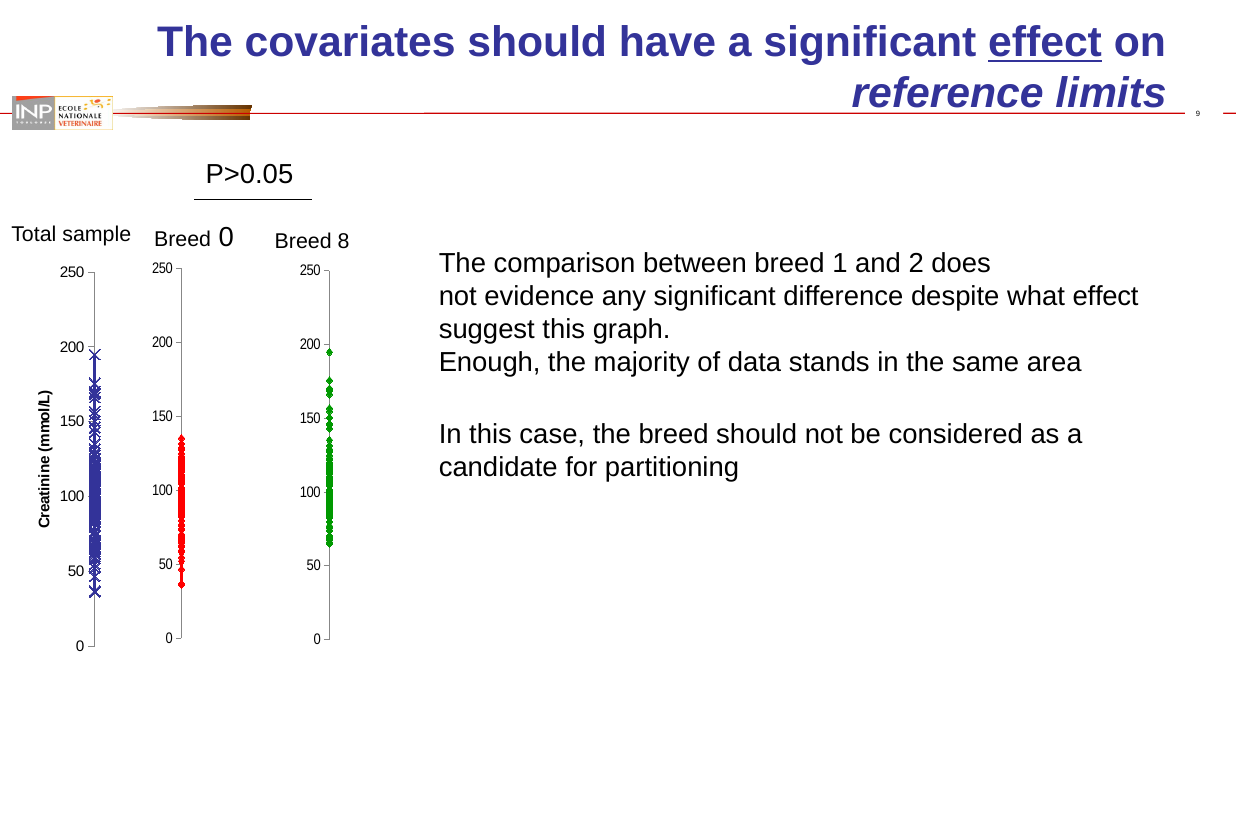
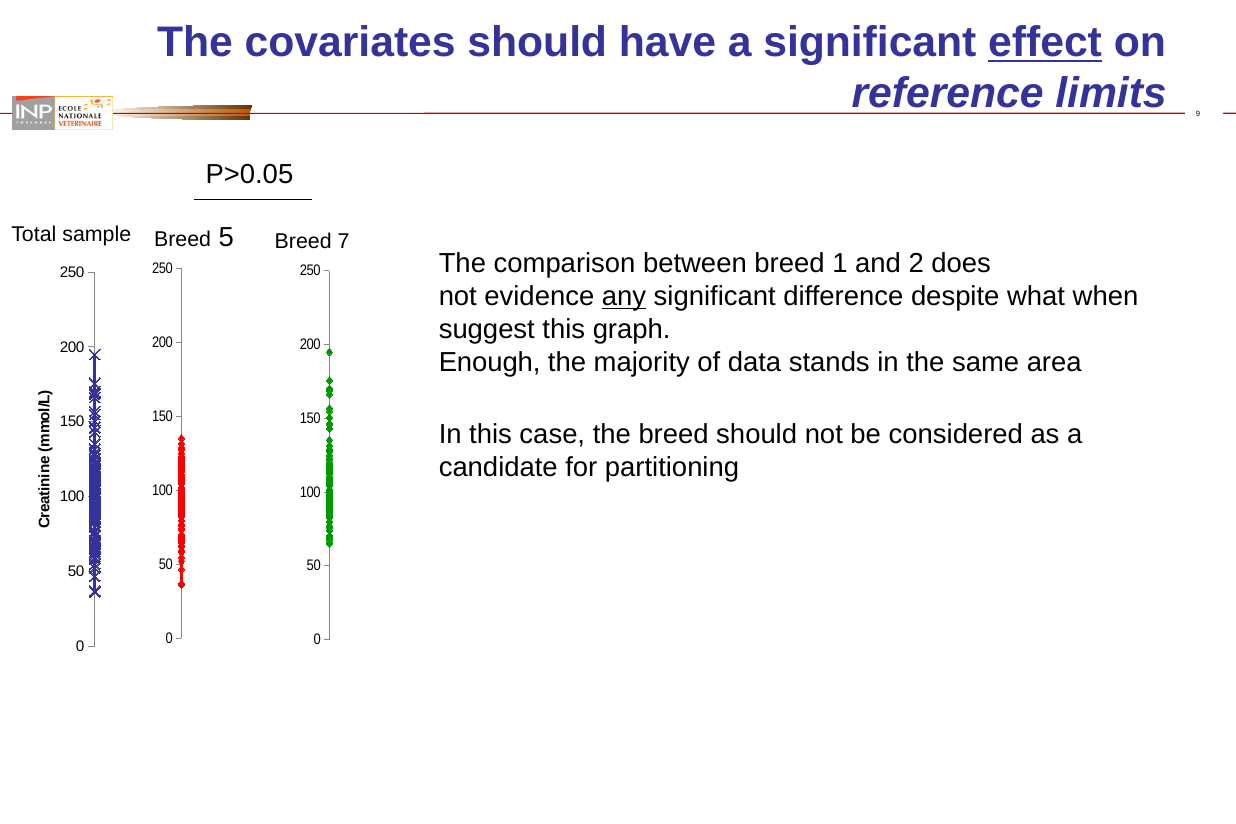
Breed 0: 0 -> 5
8: 8 -> 7
any underline: none -> present
what effect: effect -> when
